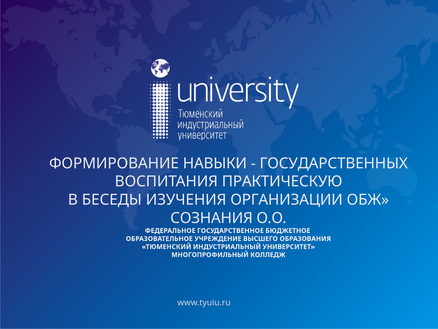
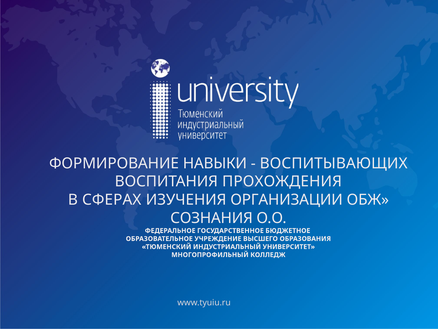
ГОСУДАРСТВЕННЫХ: ГОСУДАРСТВЕННЫХ -> ВОСПИТЫВАЮЩИХ
ПРАКТИЧЕСКУЮ: ПРАКТИЧЕСКУЮ -> ПРОХОЖДЕНИЯ
БЕСЕДЫ: БЕСЕДЫ -> СФЕРАХ
